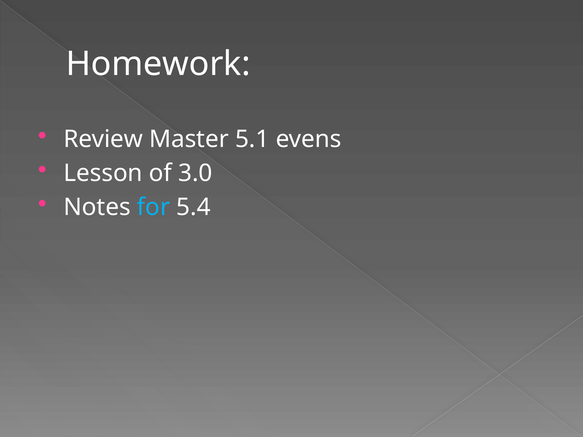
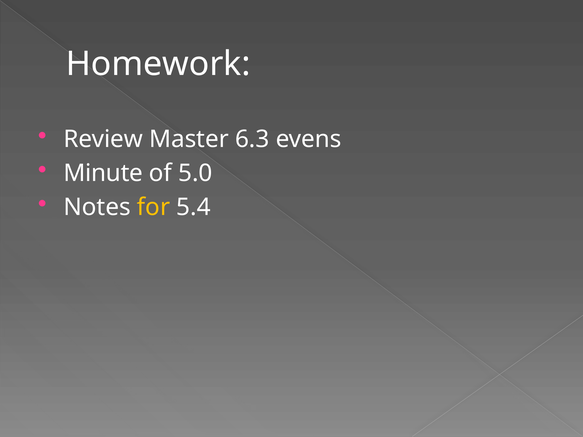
5.1: 5.1 -> 6.3
Lesson: Lesson -> Minute
3.0: 3.0 -> 5.0
for colour: light blue -> yellow
